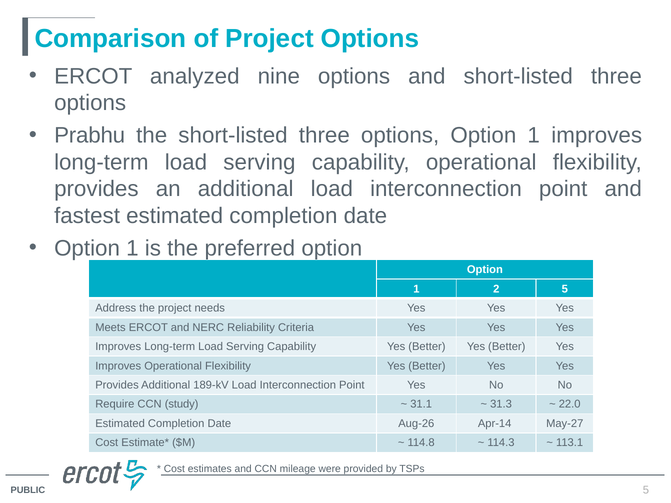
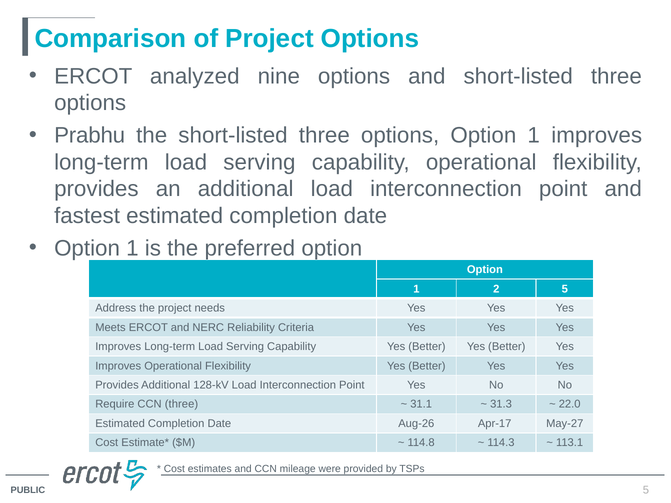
189-kV: 189-kV -> 128-kV
CCN study: study -> three
Apr-14: Apr-14 -> Apr-17
